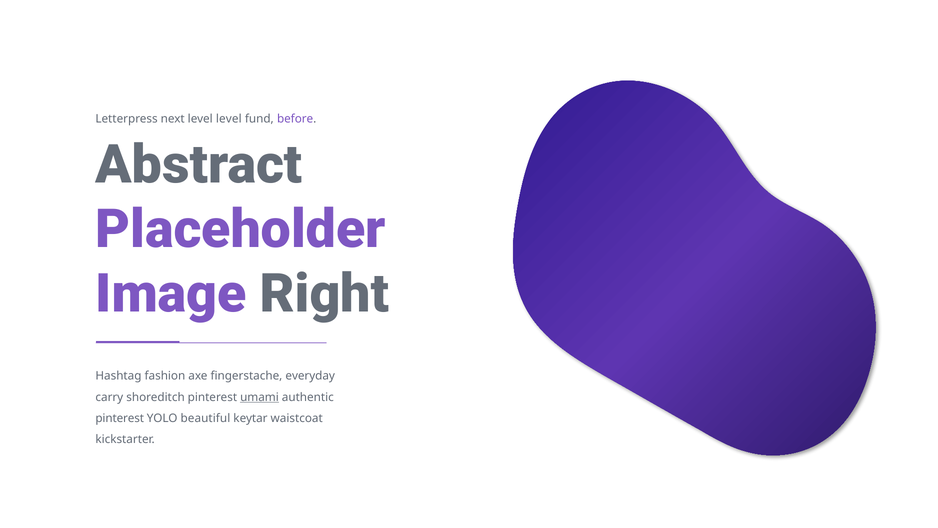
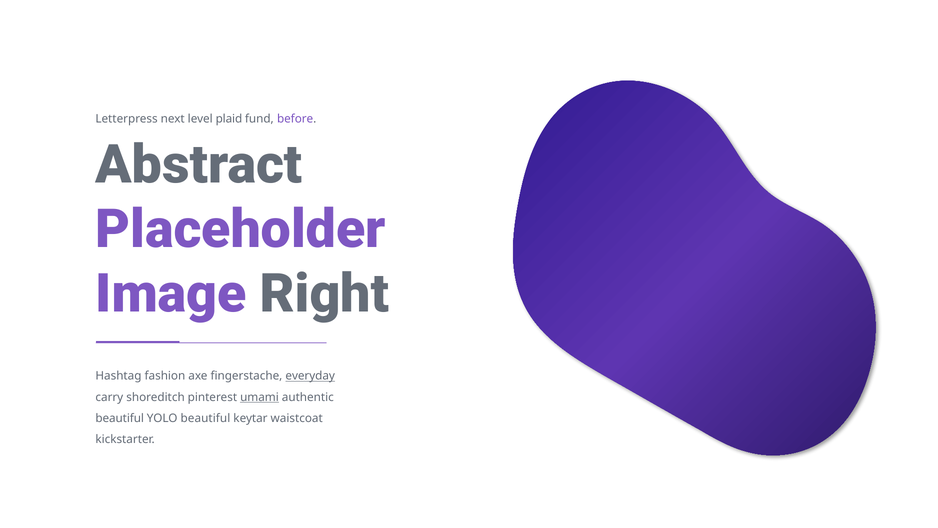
level level: level -> plaid
everyday underline: none -> present
pinterest at (120, 418): pinterest -> beautiful
